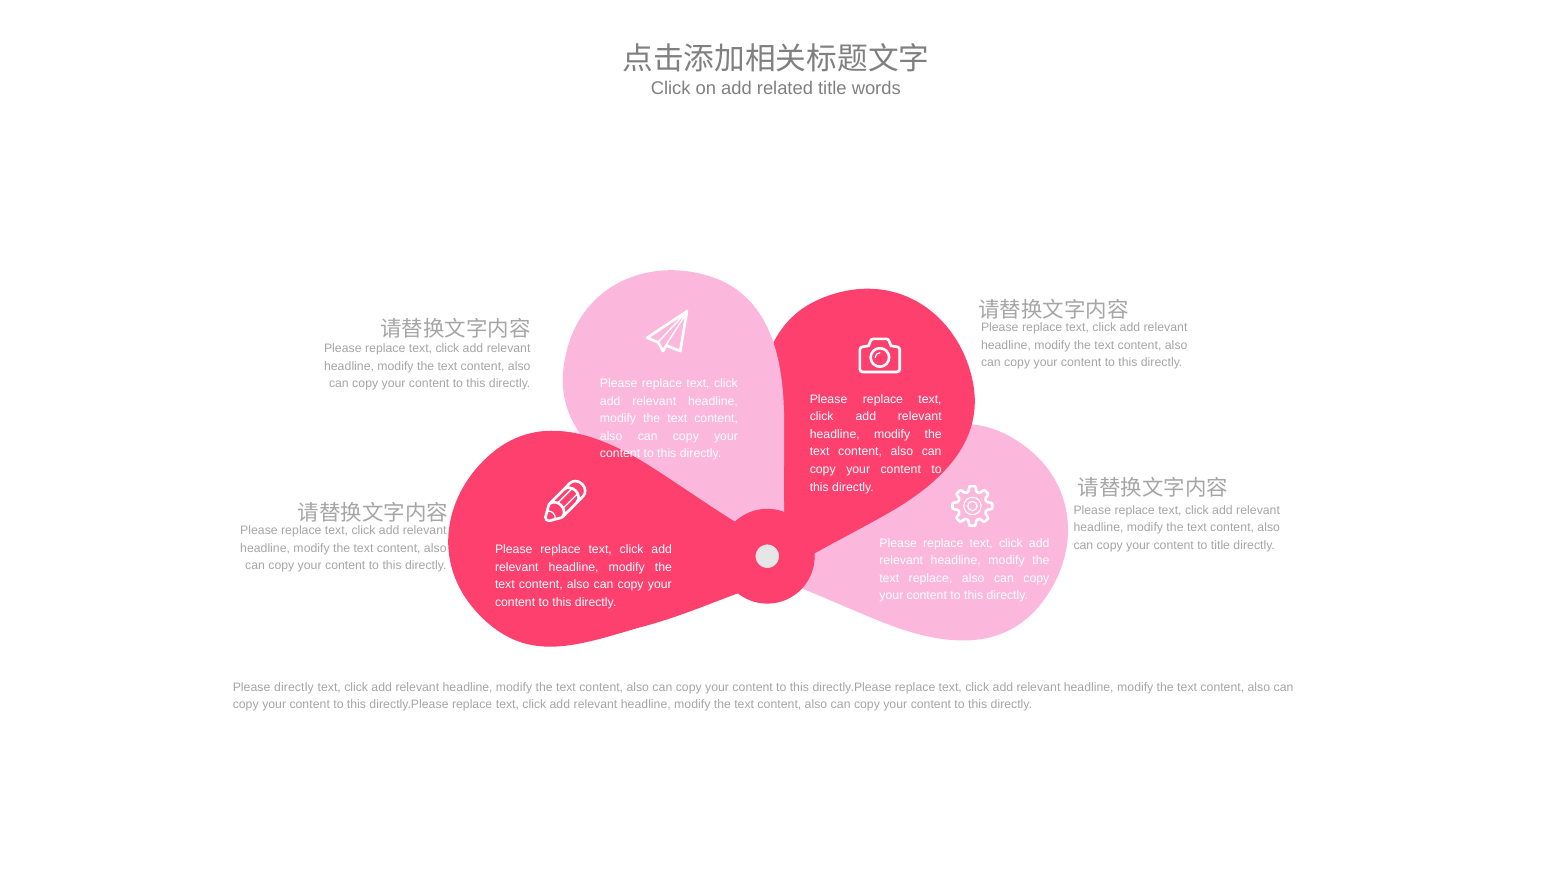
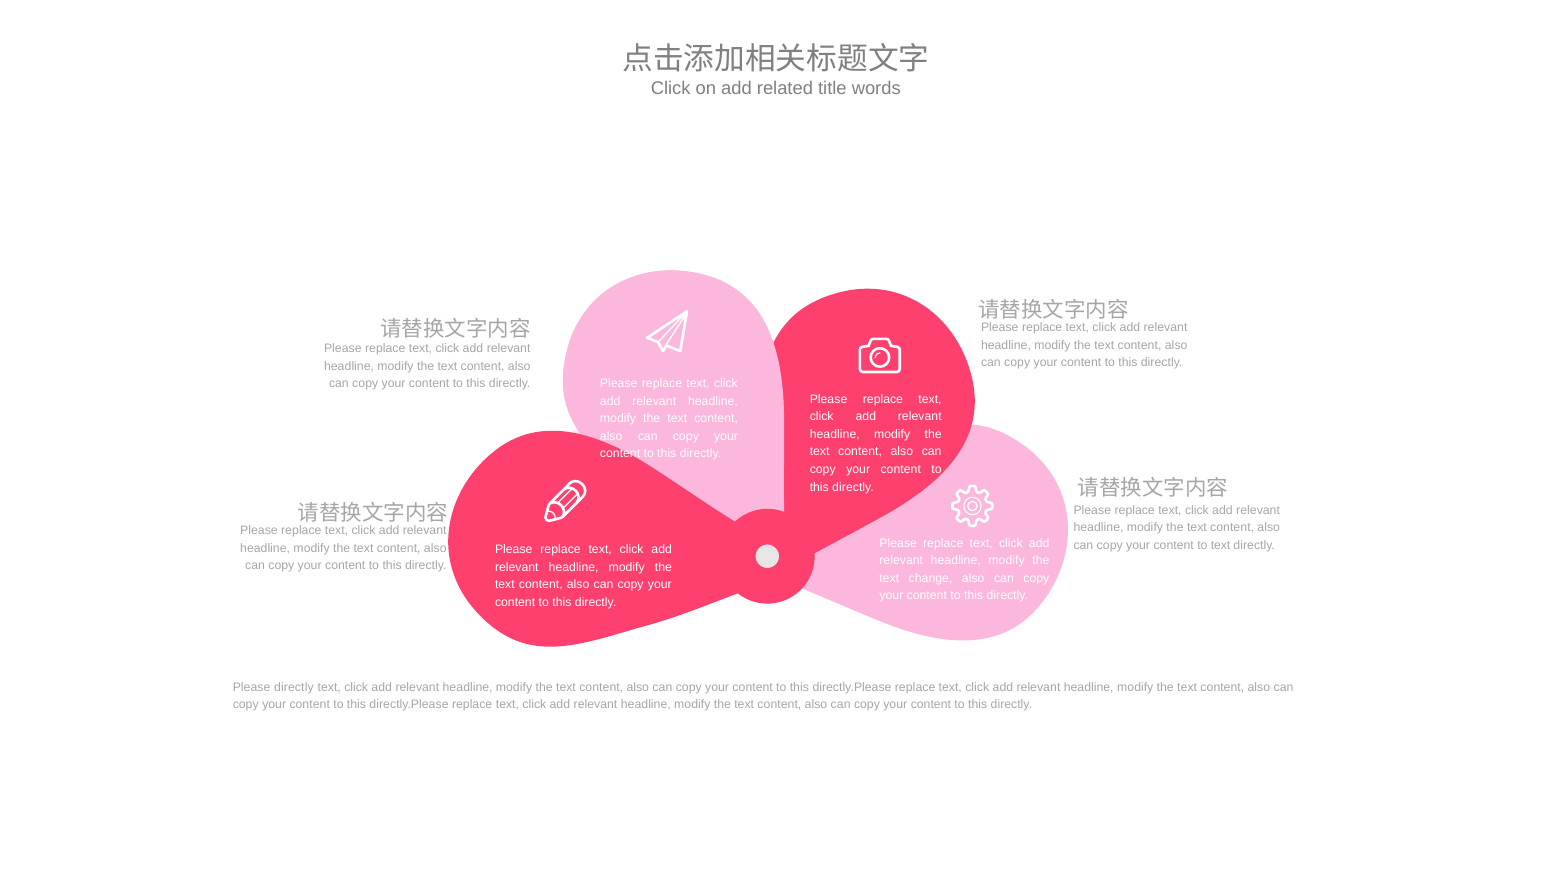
to title: title -> text
text replace: replace -> change
